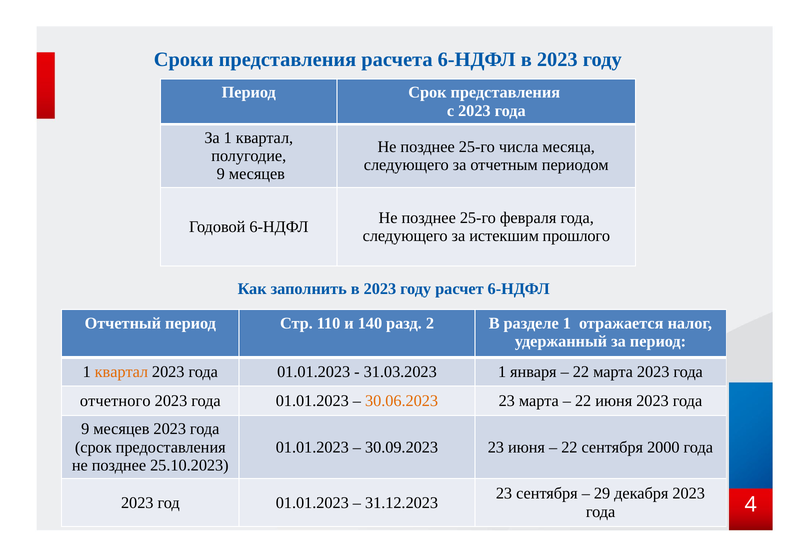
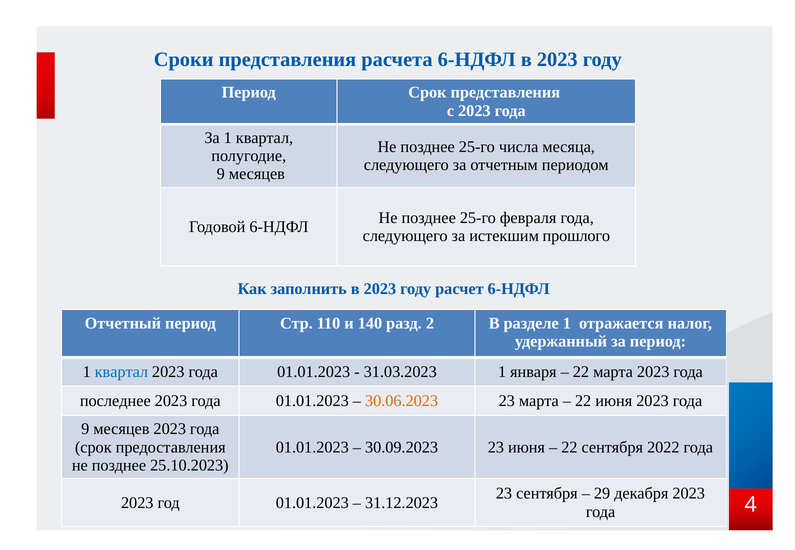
квартал at (121, 372) colour: orange -> blue
отчетного: отчетного -> последнее
2000: 2000 -> 2022
